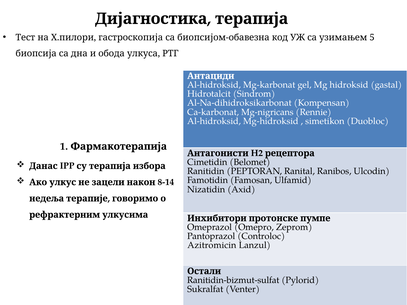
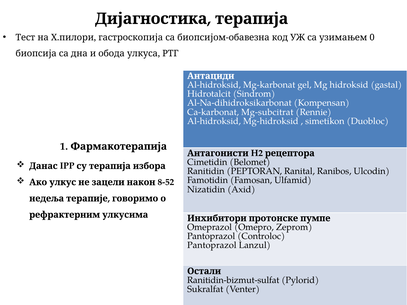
5: 5 -> 0
Mg-nigricans: Mg-nigricans -> Mg-subcitrat
8-14: 8-14 -> 8-52
Azitromicin at (212, 246): Azitromicin -> Pantoprazol
